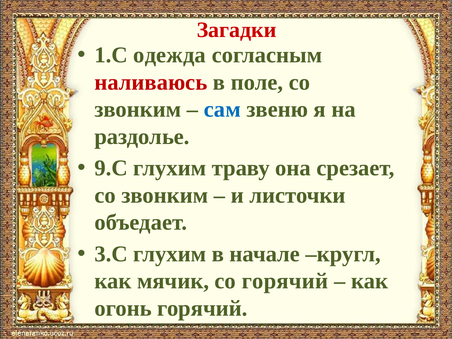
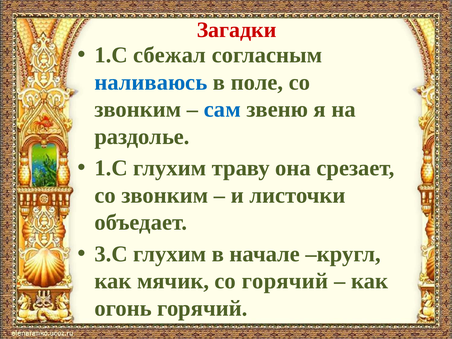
одежда: одежда -> сбежал
наливаюсь colour: red -> blue
9.С at (111, 168): 9.С -> 1.С
